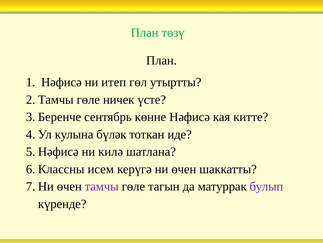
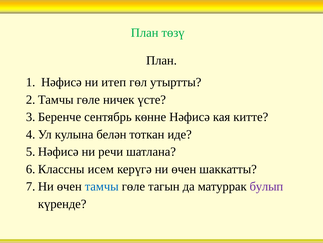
бүләк: бүләк -> белән
килә: килә -> речи
тамчы colour: purple -> blue
